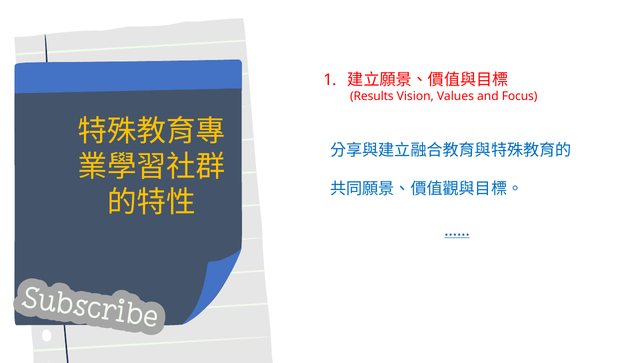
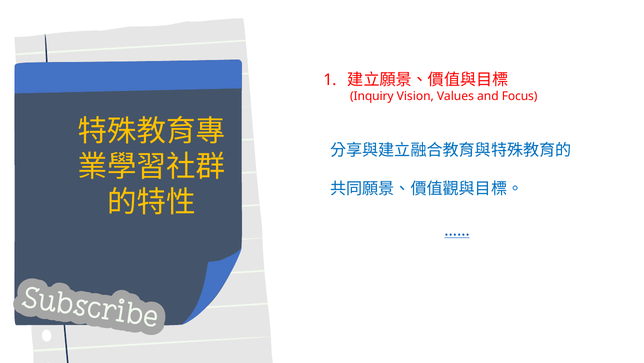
Results: Results -> Inquiry
